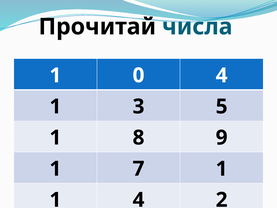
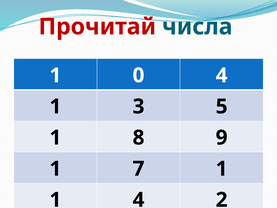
Прочитай colour: black -> red
